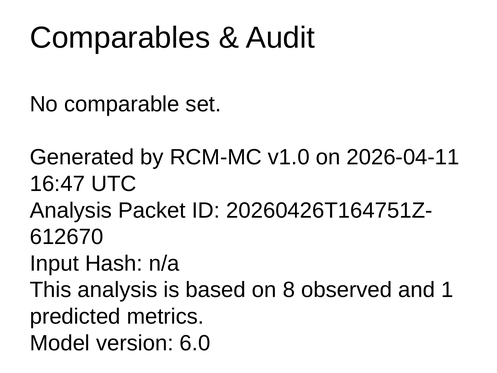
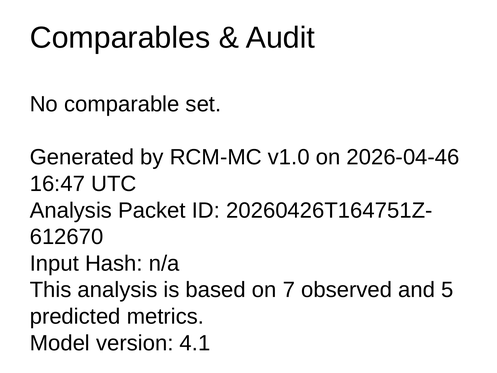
2026-04-11: 2026-04-11 -> 2026-04-46
8: 8 -> 7
1: 1 -> 5
6.0: 6.0 -> 4.1
